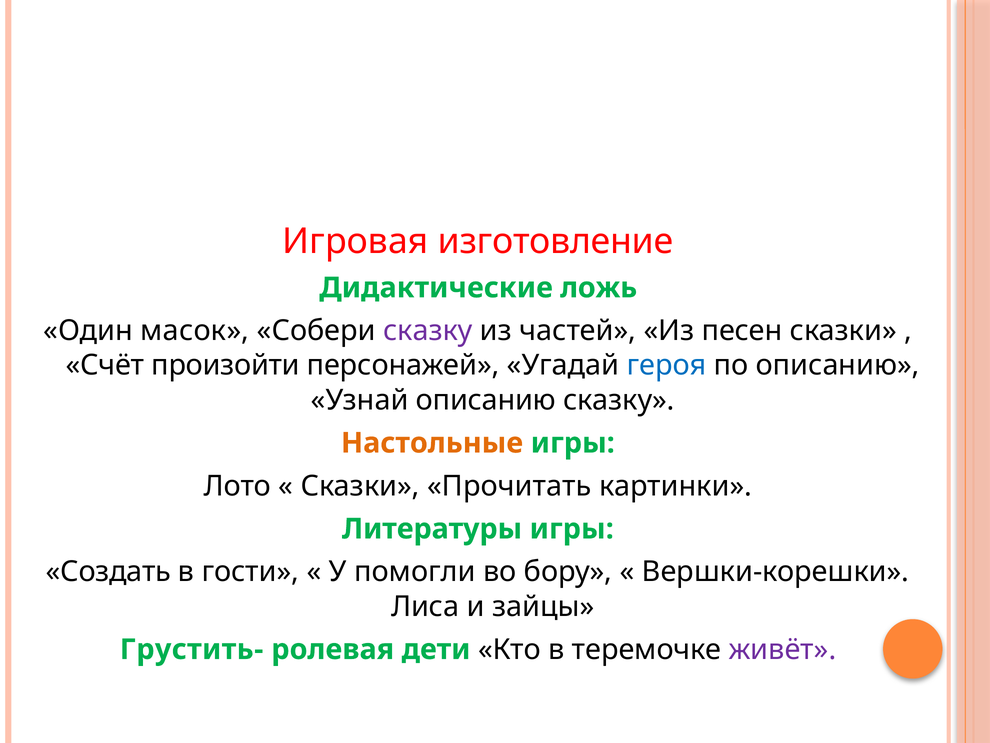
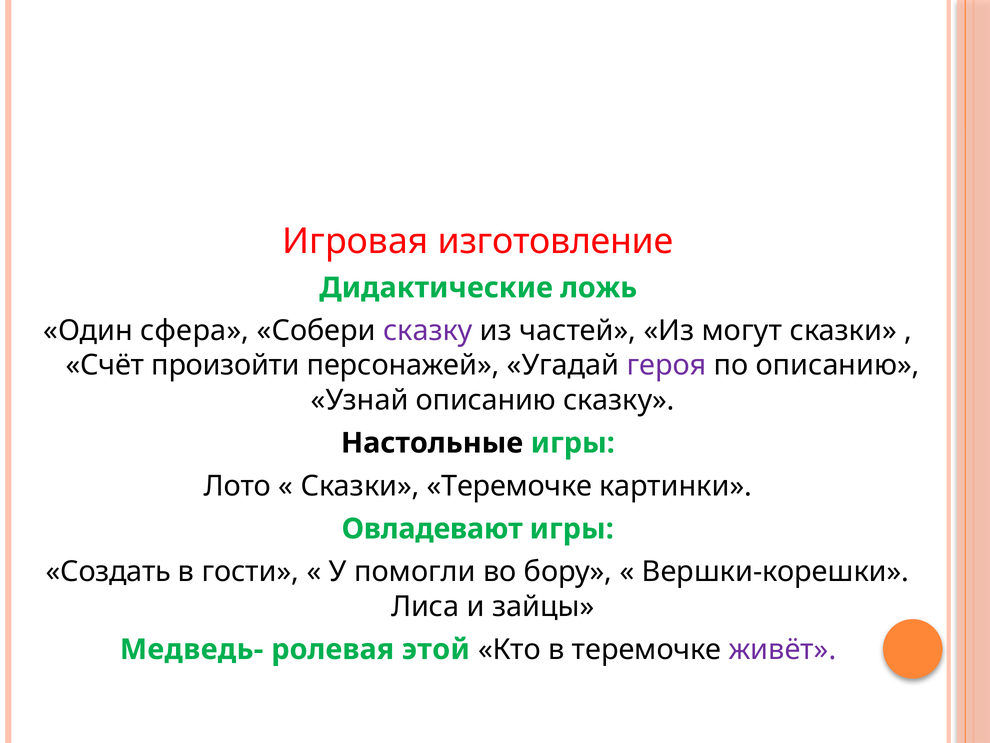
масок: масок -> сфера
песен: песен -> могут
героя colour: blue -> purple
Настольные colour: orange -> black
Сказки Прочитать: Прочитать -> Теремочке
Литературы: Литературы -> Овладевают
Грустить-: Грустить- -> Медведь-
дети: дети -> этой
